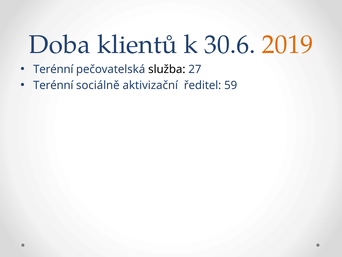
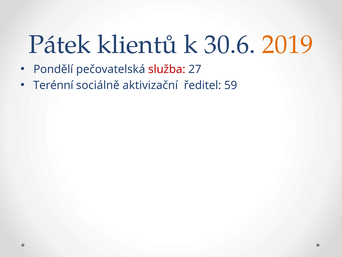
Doba: Doba -> Pátek
Terénní at (53, 69): Terénní -> Pondělí
služba colour: black -> red
